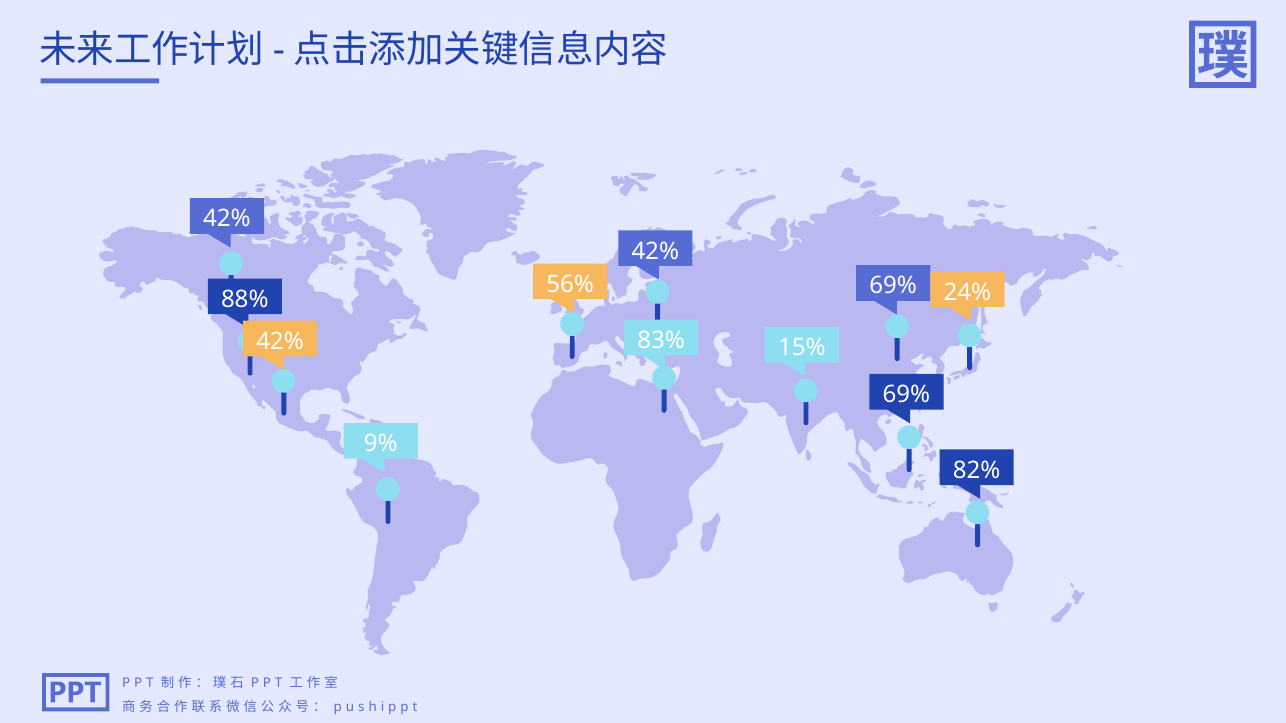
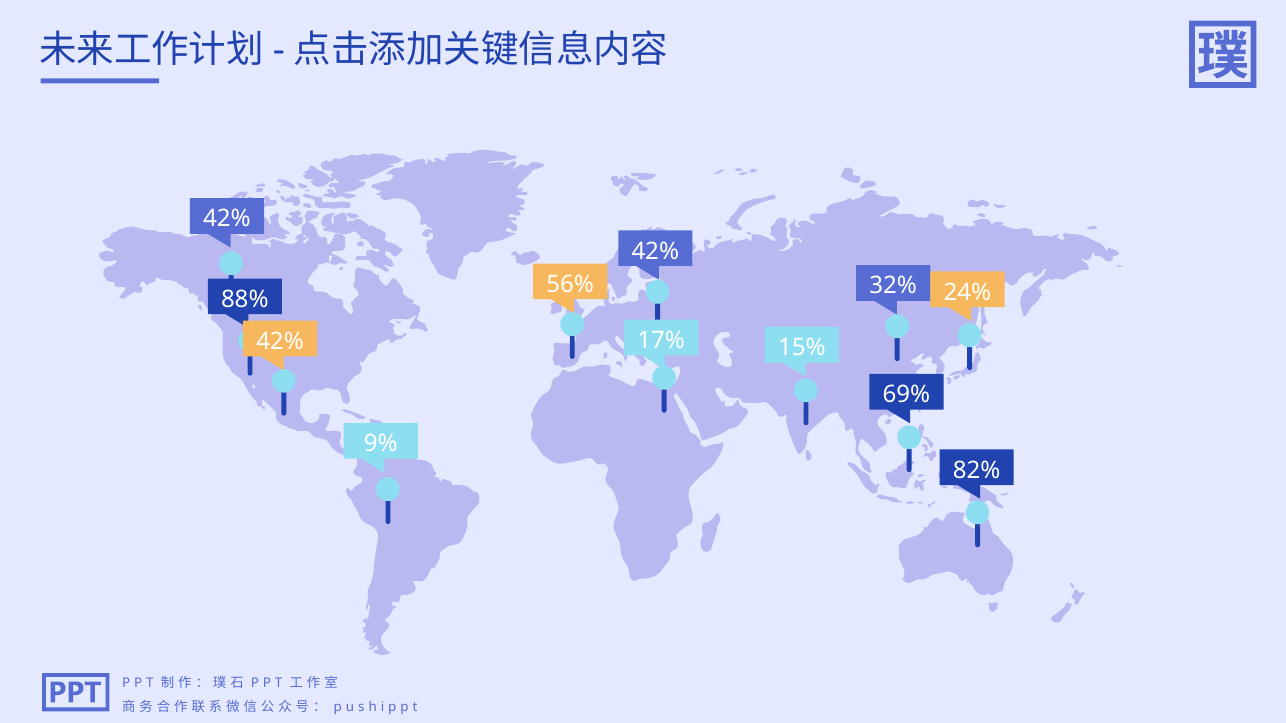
69% at (893, 286): 69% -> 32%
83%: 83% -> 17%
